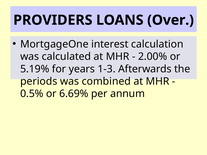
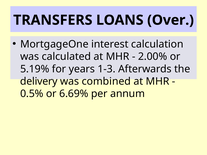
PROVIDERS: PROVIDERS -> TRANSFERS
periods: periods -> delivery
